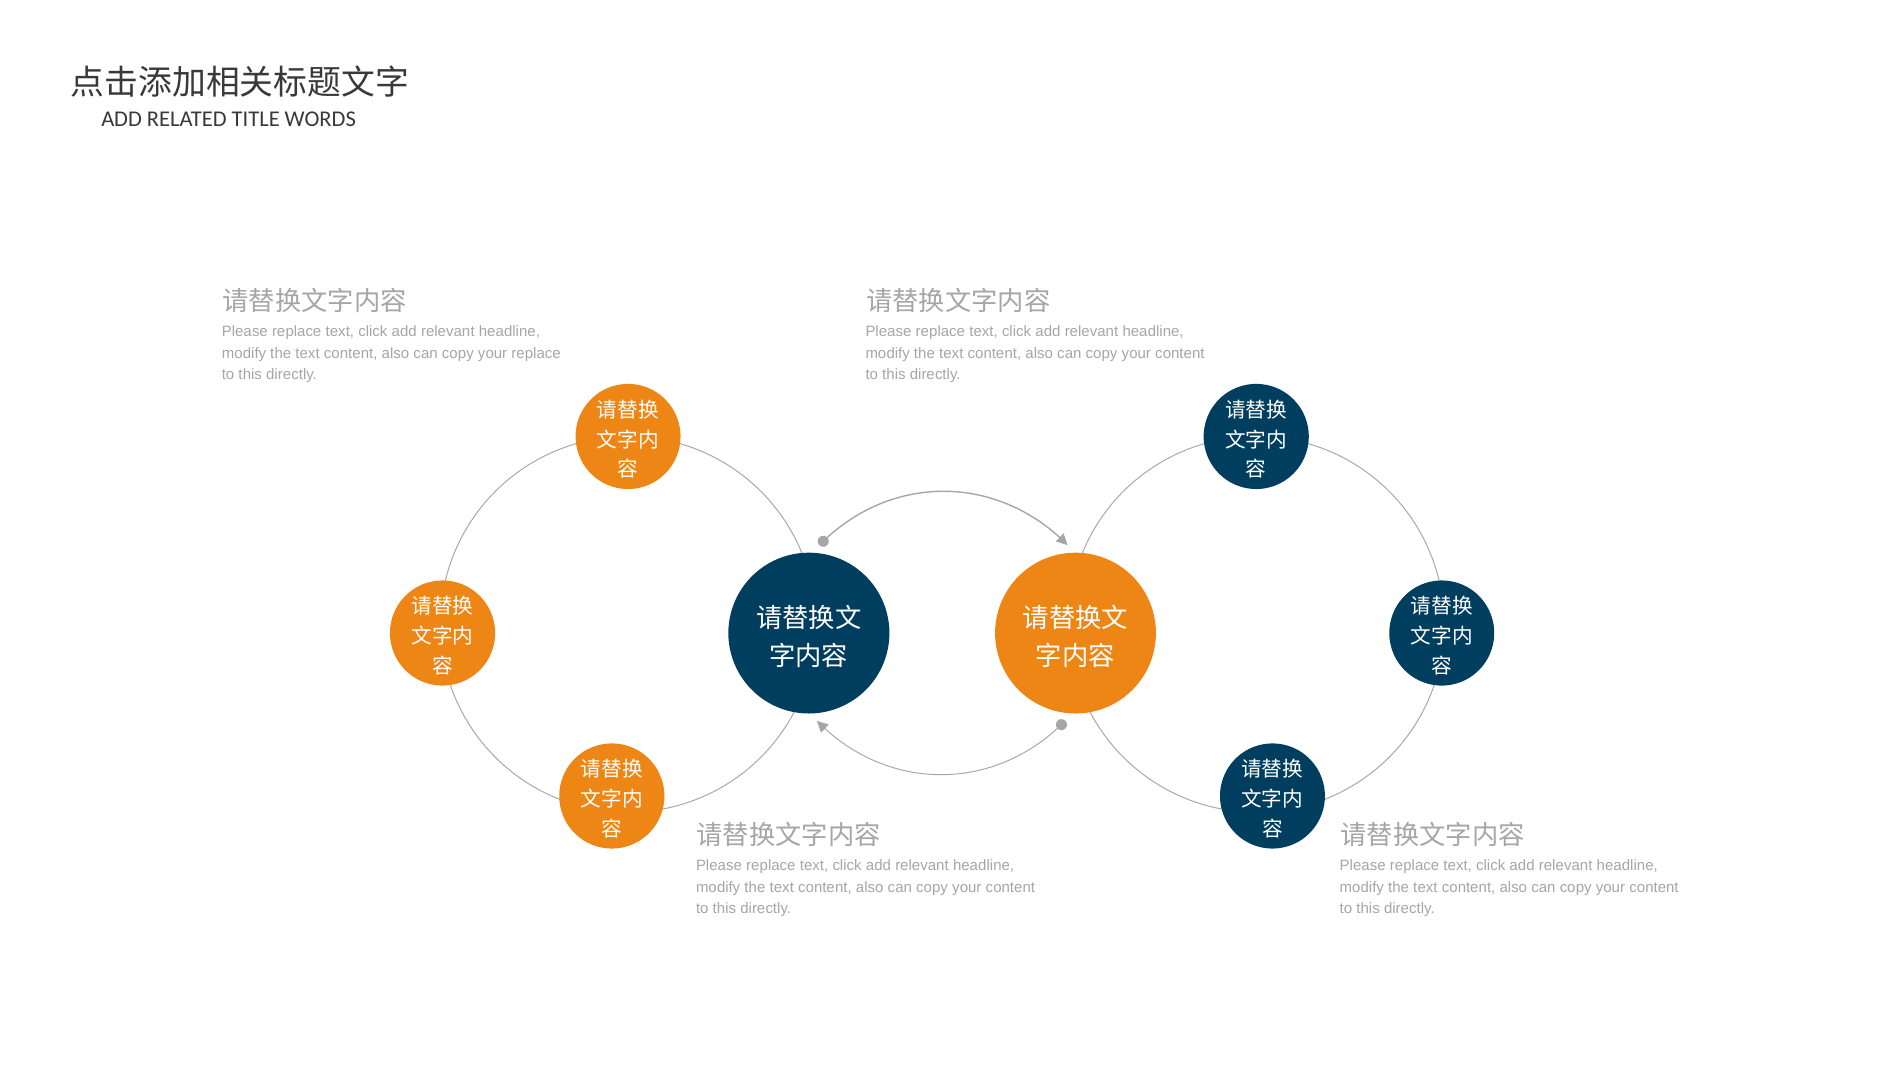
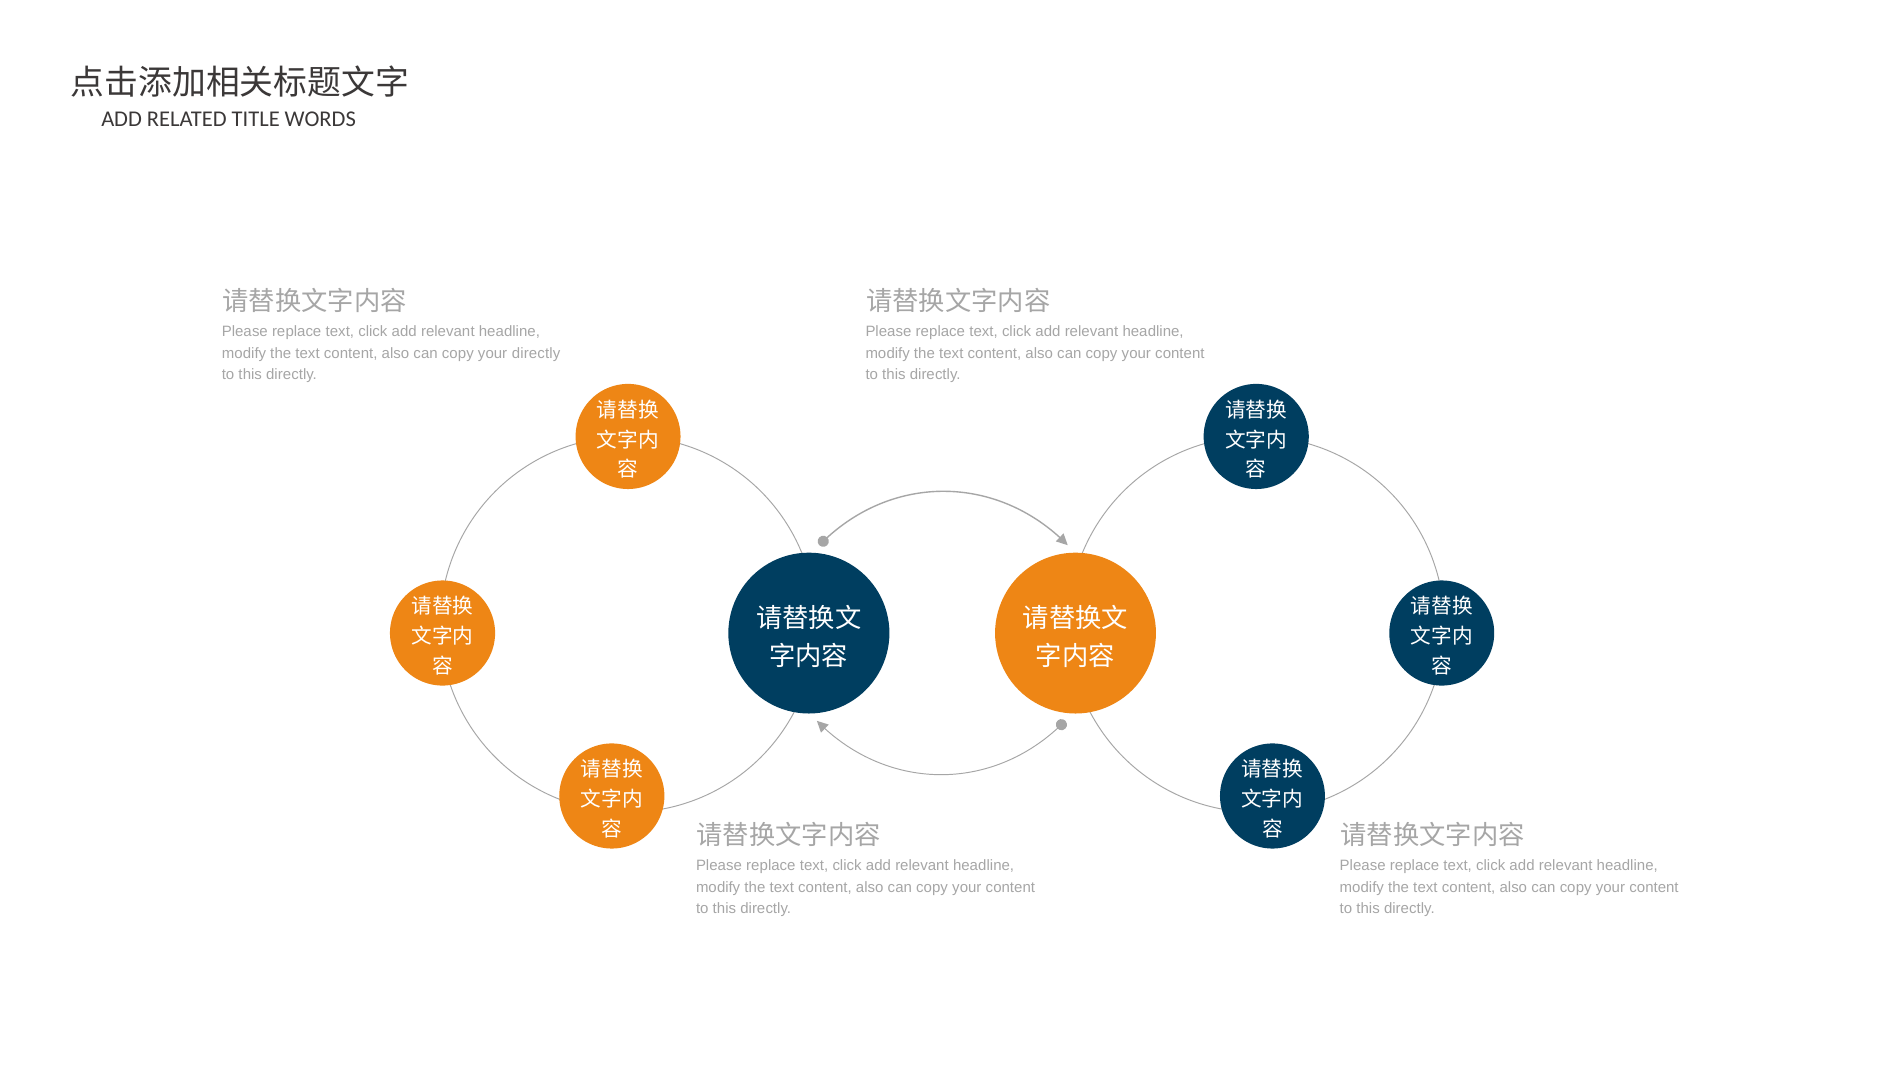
your replace: replace -> directly
